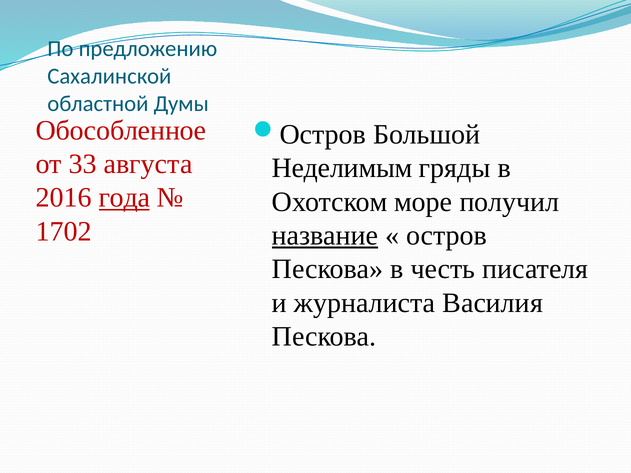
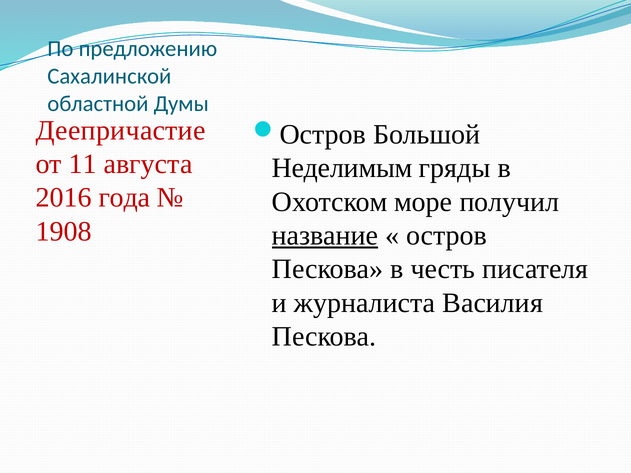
Обособленное: Обособленное -> Деепричастие
33: 33 -> 11
года underline: present -> none
1702: 1702 -> 1908
